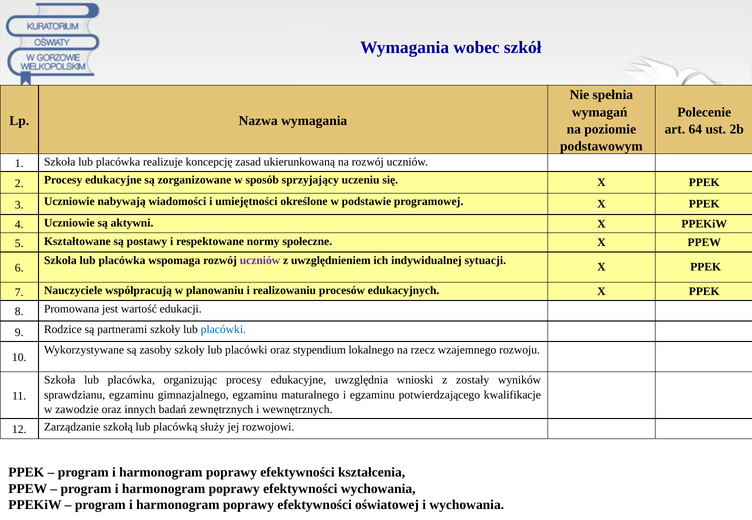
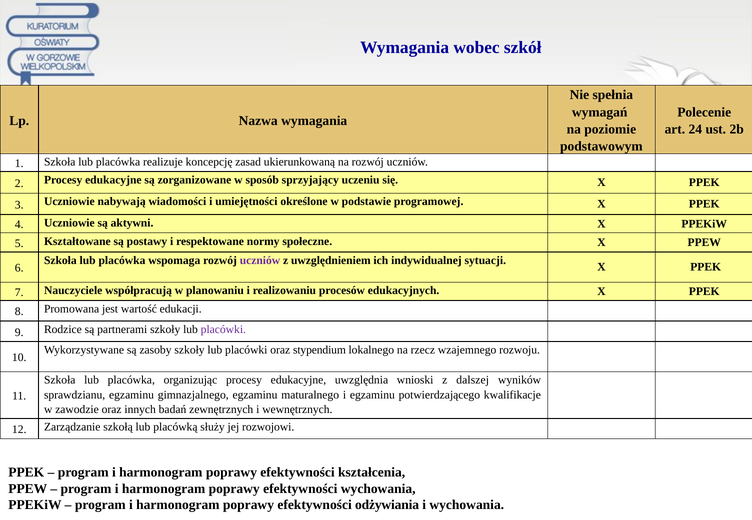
64: 64 -> 24
placówki at (223, 330) colour: blue -> purple
zostały: zostały -> dalszej
oświatowej: oświatowej -> odżywiania
